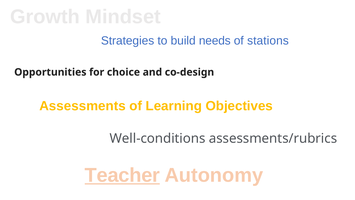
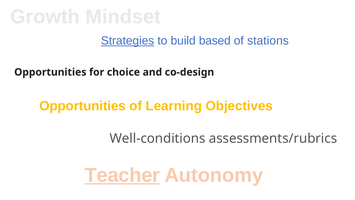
Strategies underline: none -> present
needs: needs -> based
Assessments at (83, 106): Assessments -> Opportunities
